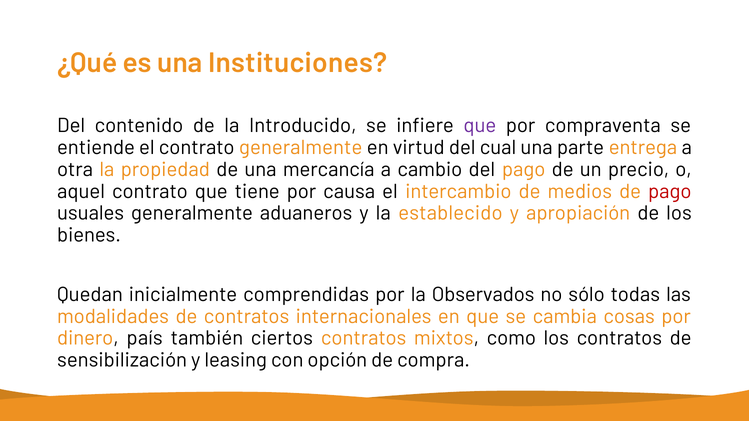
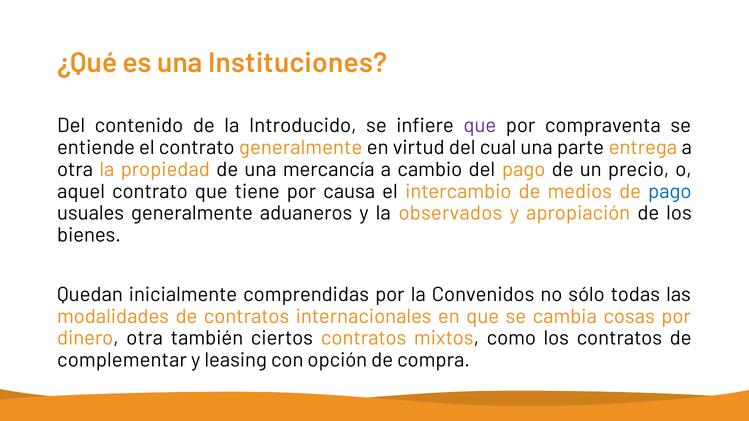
pago at (670, 191) colour: red -> blue
establecido: establecido -> observados
Observados: Observados -> Convenidos
dinero país: país -> otra
sensibilización: sensibilización -> complementar
